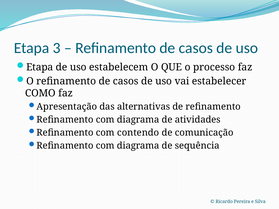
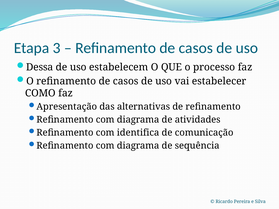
Etapa at (40, 67): Etapa -> Dessa
contendo: contendo -> identifica
